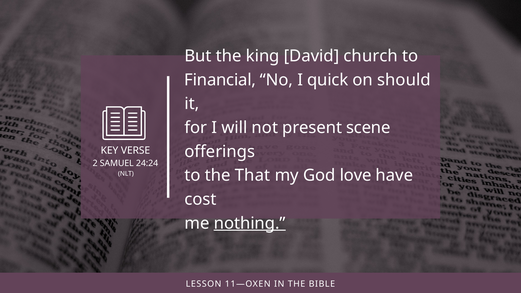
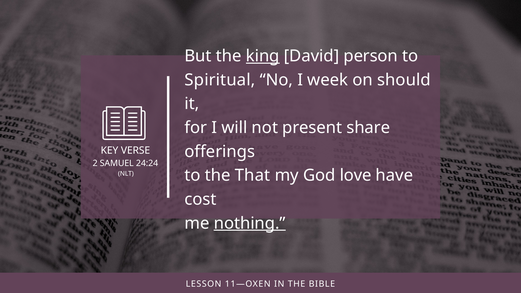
king underline: none -> present
church: church -> person
Financial: Financial -> Spiritual
quick: quick -> week
scene: scene -> share
